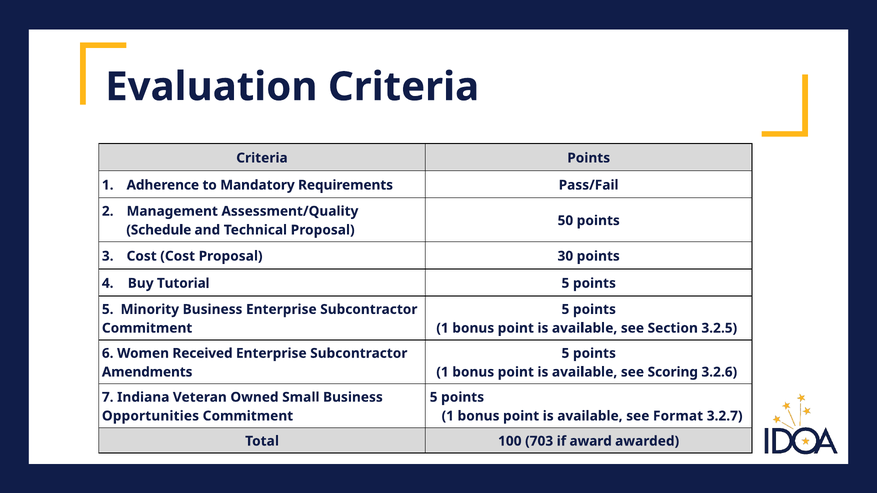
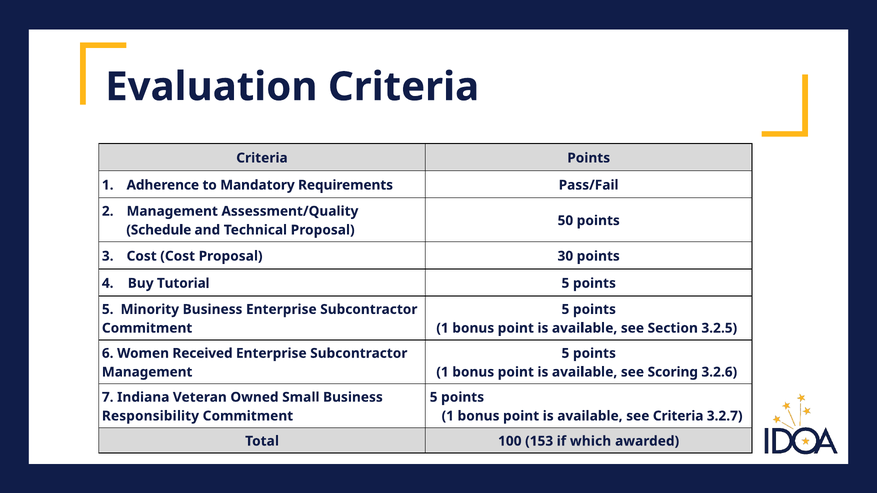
Amendments at (147, 372): Amendments -> Management
Opportunities: Opportunities -> Responsibility
see Format: Format -> Criteria
703: 703 -> 153
award: award -> which
